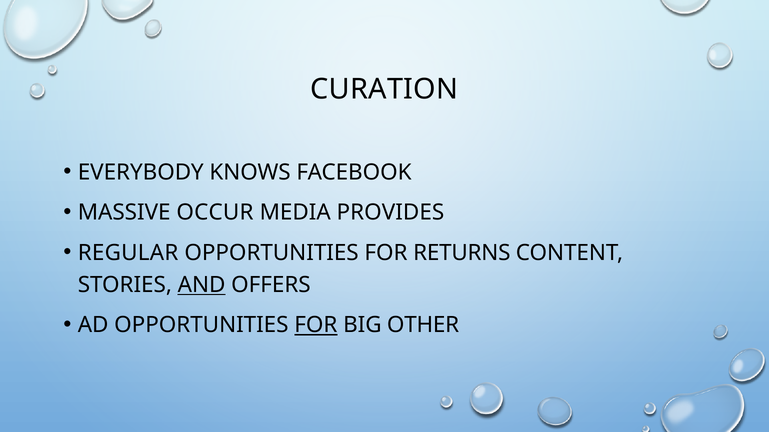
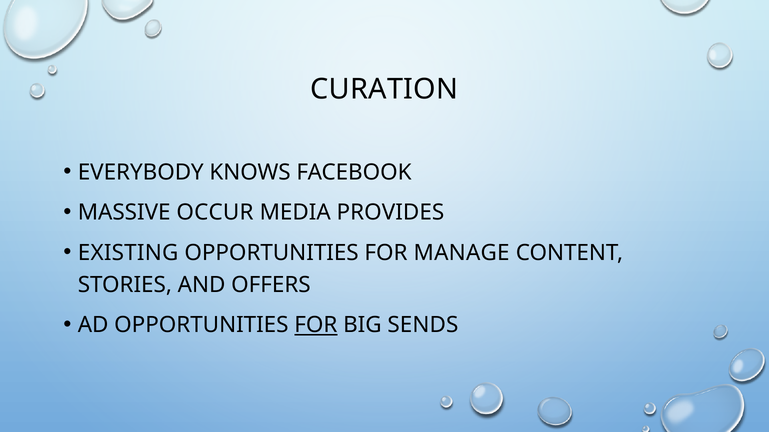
REGULAR: REGULAR -> EXISTING
RETURNS: RETURNS -> MANAGE
AND underline: present -> none
OTHER: OTHER -> SENDS
